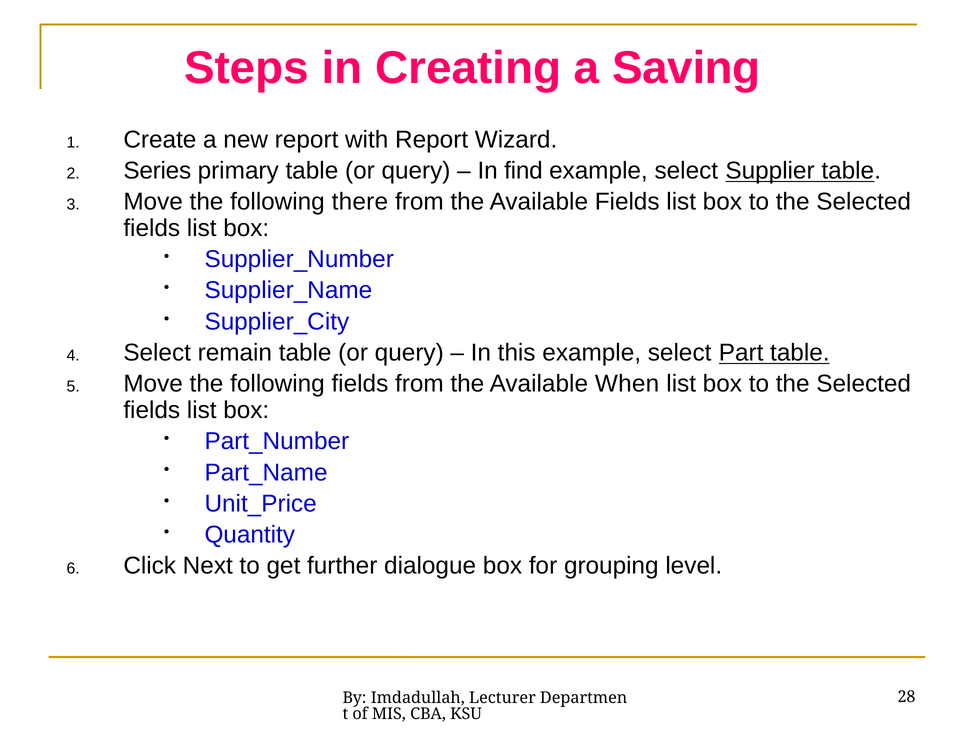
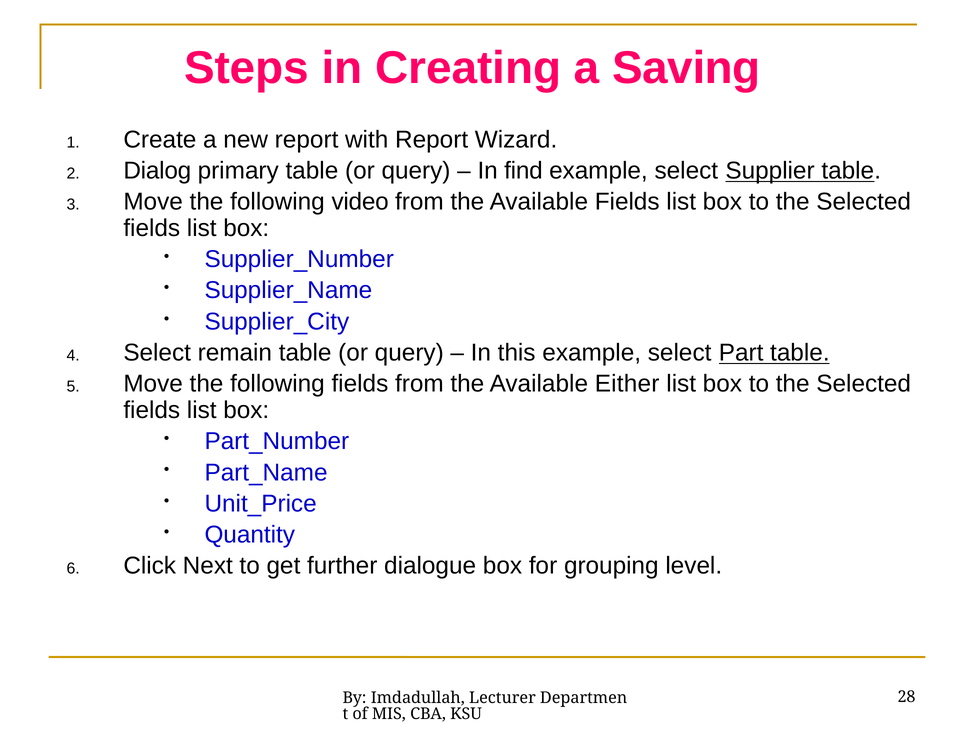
Series: Series -> Dialog
there: there -> video
When: When -> Either
